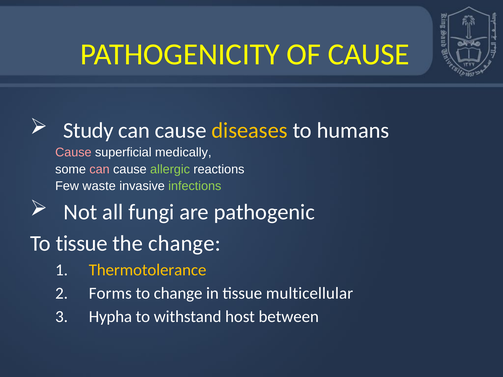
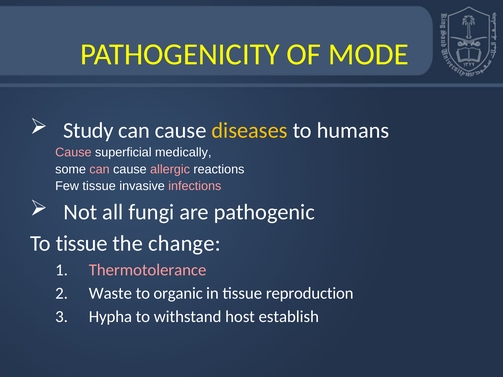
OF CAUSE: CAUSE -> MODE
allergic colour: light green -> pink
Few waste: waste -> tissue
infections colour: light green -> pink
Thermotolerance colour: yellow -> pink
Forms: Forms -> Waste
to change: change -> organic
multicellular: multicellular -> reproduction
between: between -> establish
